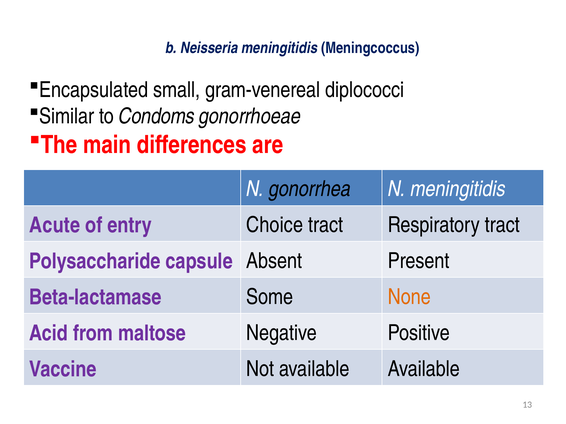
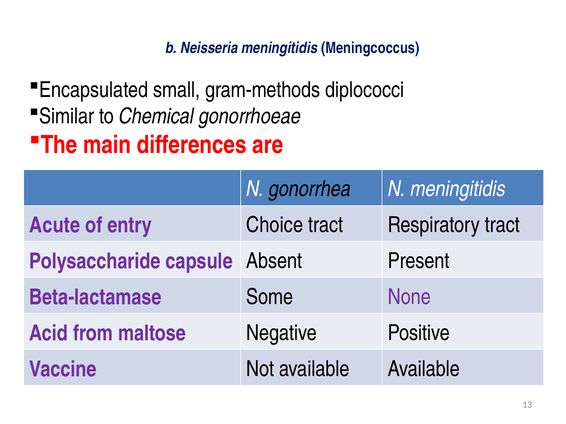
gram-venereal: gram-venereal -> gram-methods
Condoms: Condoms -> Chemical
None colour: orange -> purple
